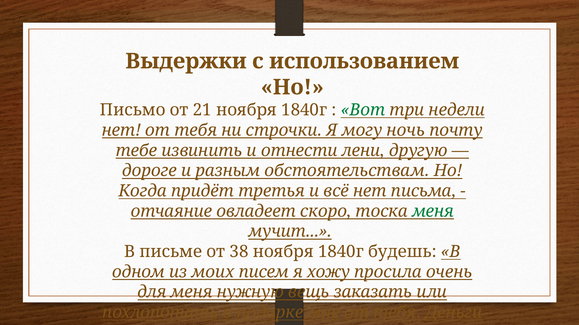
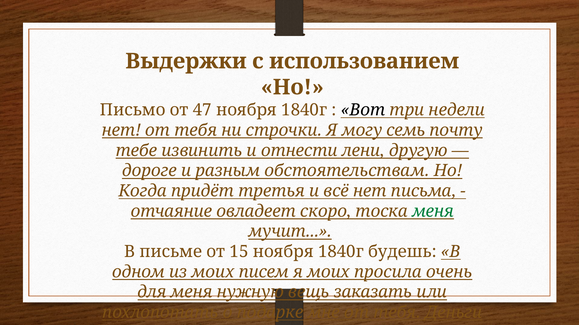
21: 21 -> 47
Вот colour: green -> black
ночь: ночь -> семь
38: 38 -> 15
я хожу: хожу -> моих
